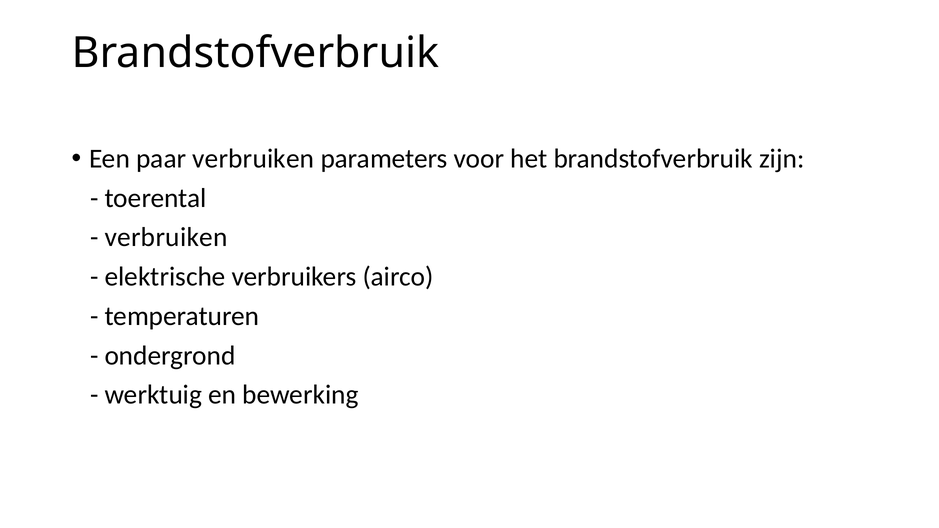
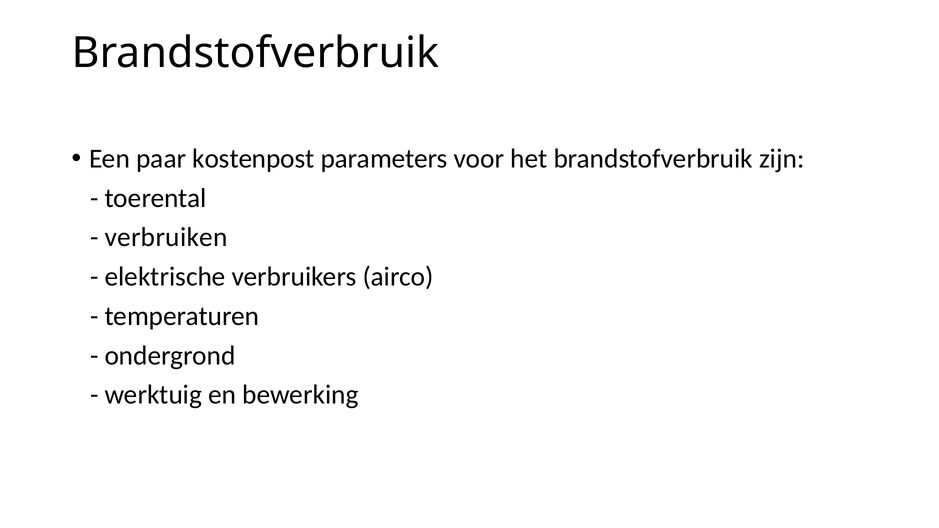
paar verbruiken: verbruiken -> kostenpost
